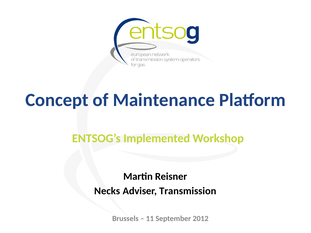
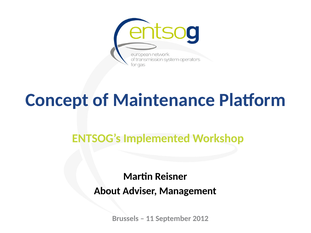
Necks: Necks -> About
Transmission: Transmission -> Management
